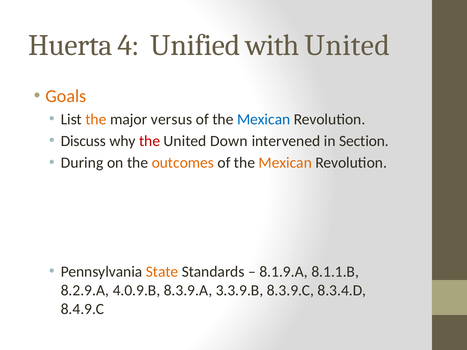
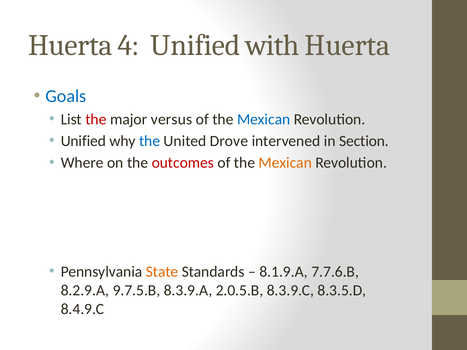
with United: United -> Huerta
Goals colour: orange -> blue
the at (96, 119) colour: orange -> red
Discuss at (83, 141): Discuss -> Unified
the at (150, 141) colour: red -> blue
Down: Down -> Drove
During: During -> Where
outcomes colour: orange -> red
8.1.1.B: 8.1.1.B -> 7.7.6.B
4.0.9.B: 4.0.9.B -> 9.7.5.B
3.3.9.B: 3.3.9.B -> 2.0.5.B
8.3.4.D: 8.3.4.D -> 8.3.5.D
